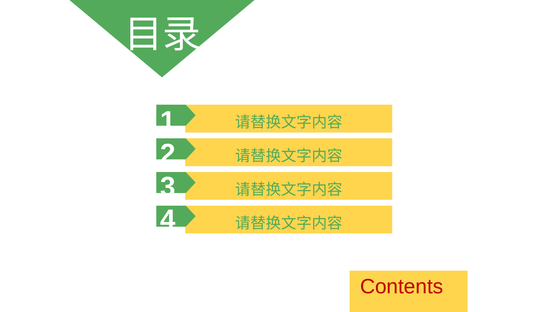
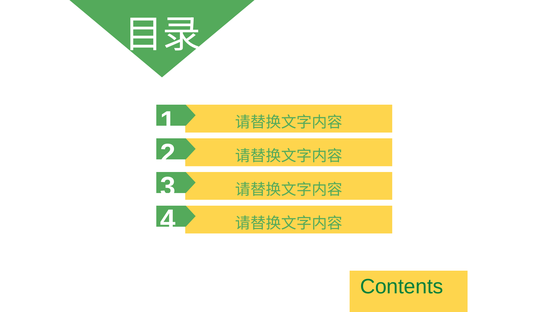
Contents colour: red -> green
